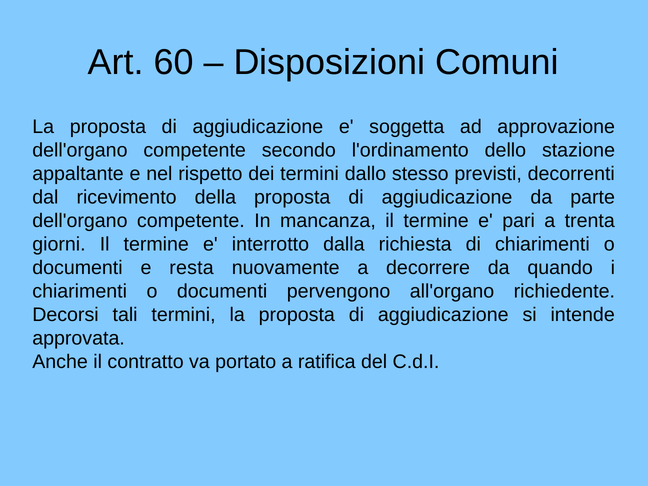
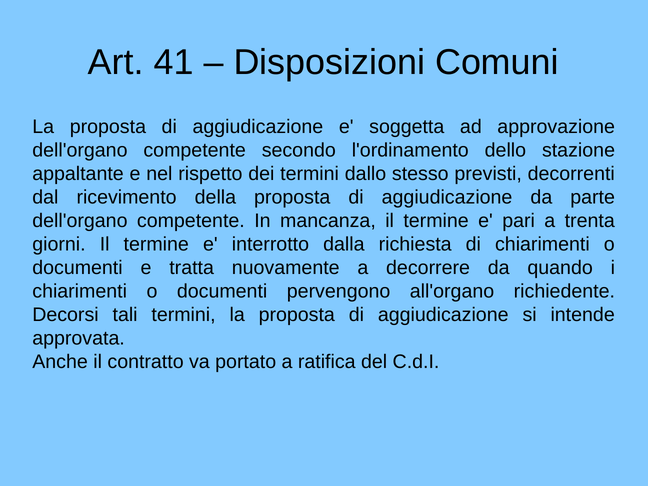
60: 60 -> 41
resta: resta -> tratta
